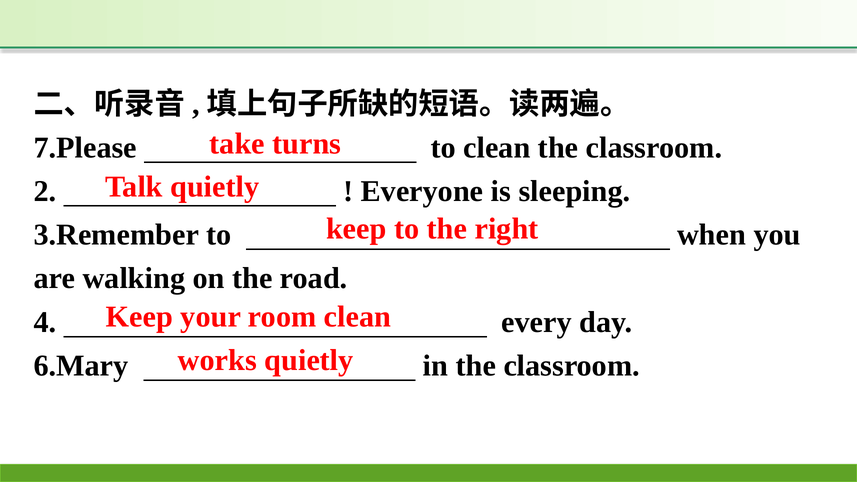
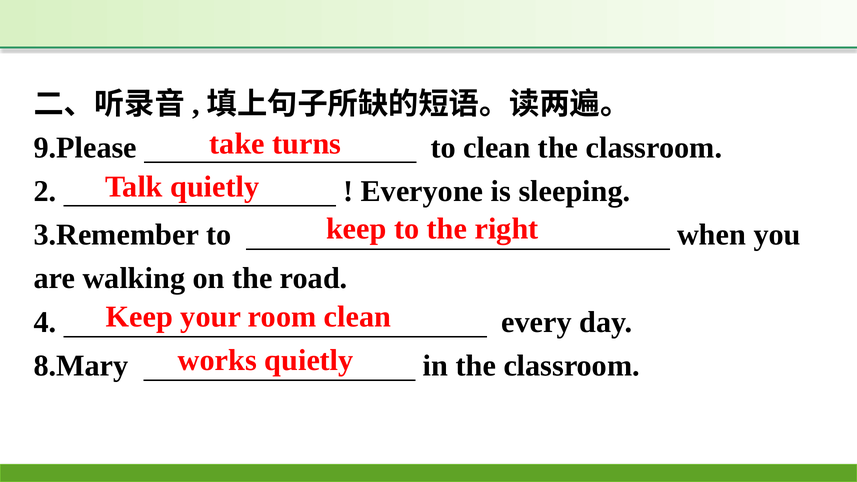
7.Please: 7.Please -> 9.Please
6.Mary: 6.Mary -> 8.Mary
